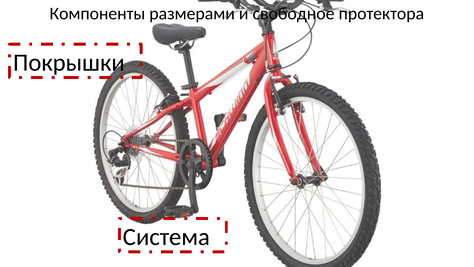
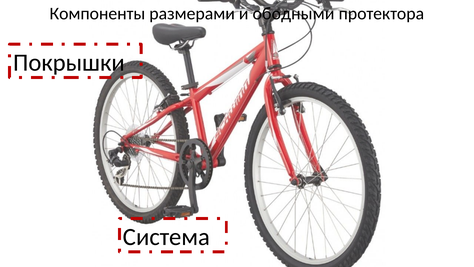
свободное: свободное -> ободными
